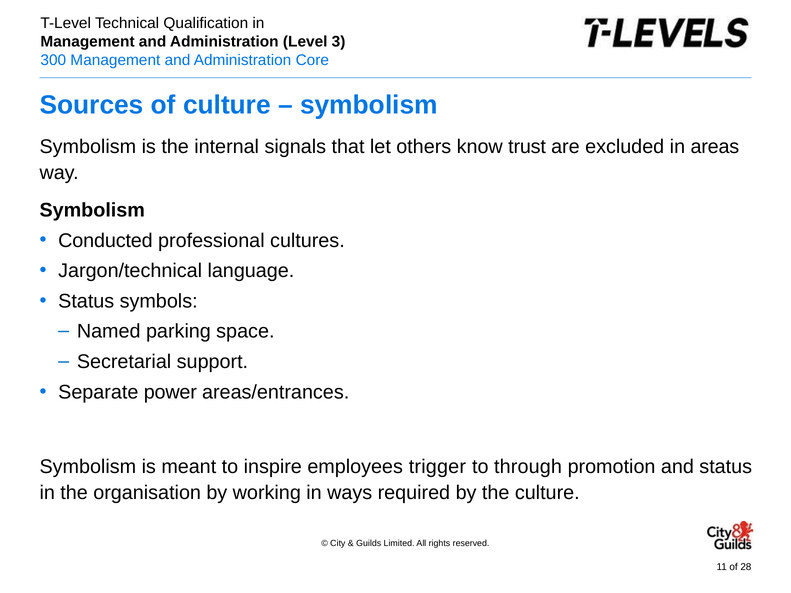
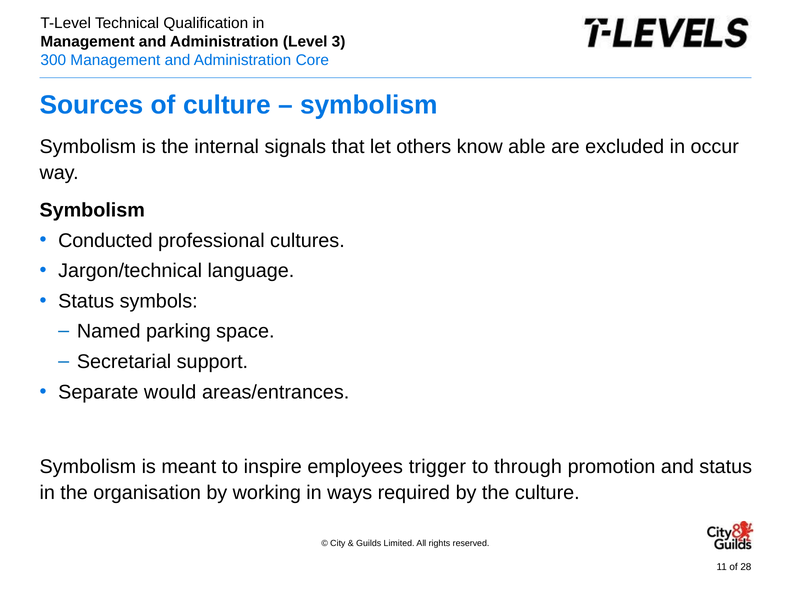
trust: trust -> able
areas: areas -> occur
power: power -> would
